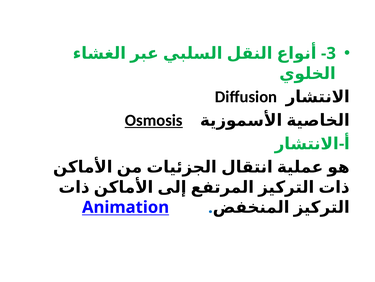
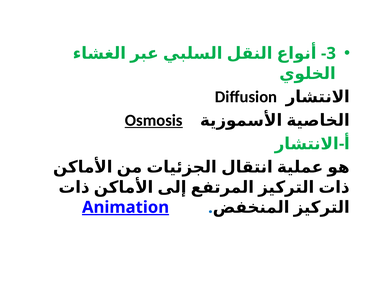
Animation underline: none -> present
